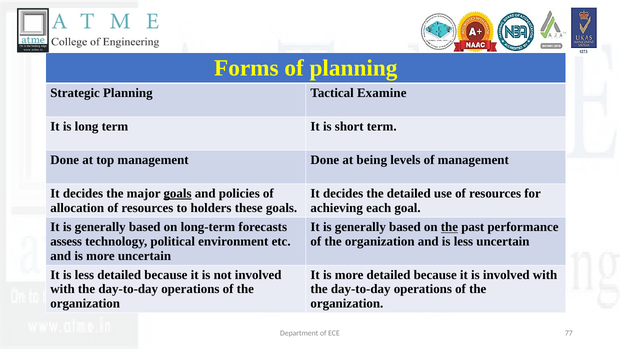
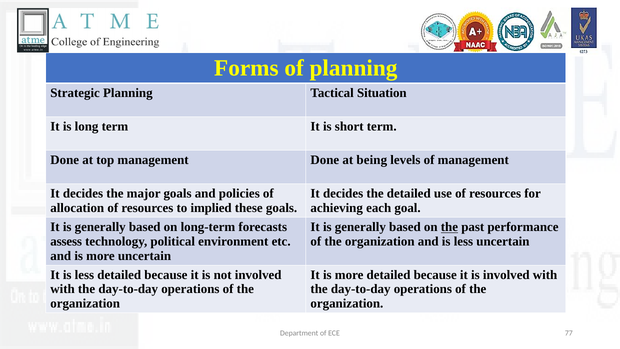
Examine: Examine -> Situation
goals at (178, 193) underline: present -> none
holders: holders -> implied
